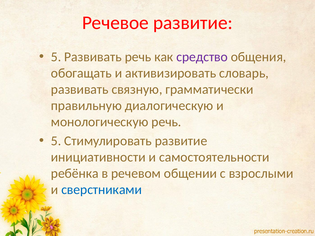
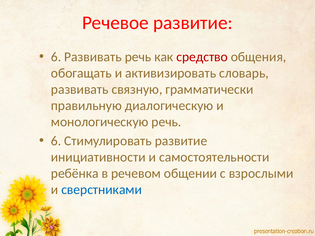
5 at (56, 57): 5 -> 6
средство colour: purple -> red
5 at (56, 141): 5 -> 6
